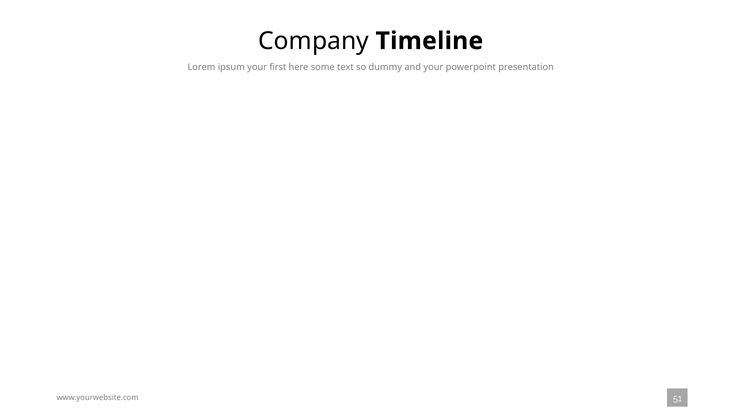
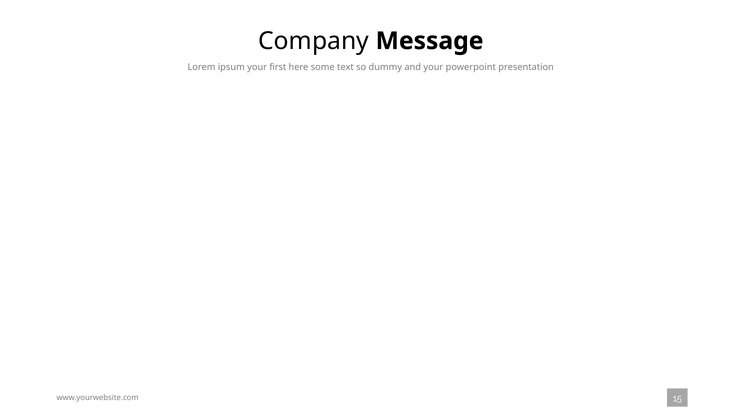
Timeline: Timeline -> Message
51: 51 -> 15
